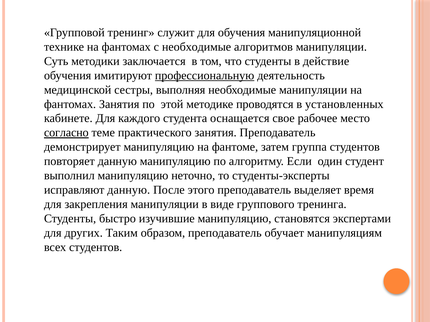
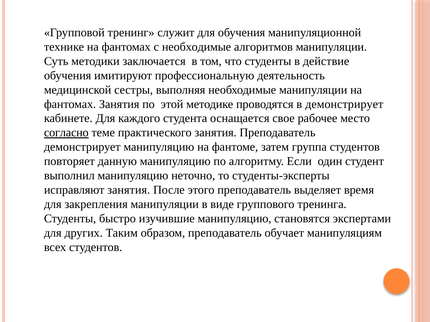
профессиональную underline: present -> none
в установленных: установленных -> демонстрирует
исправляют данную: данную -> занятия
